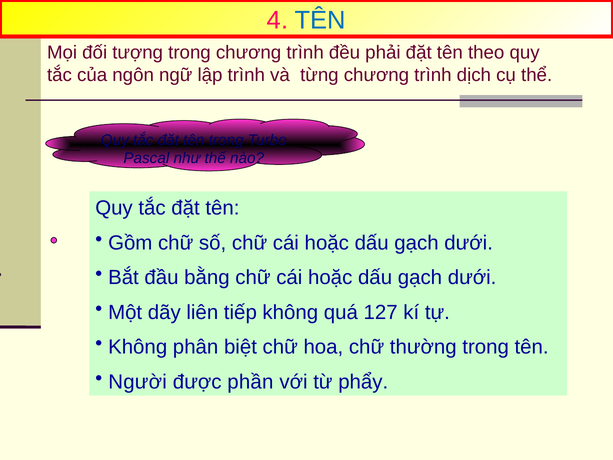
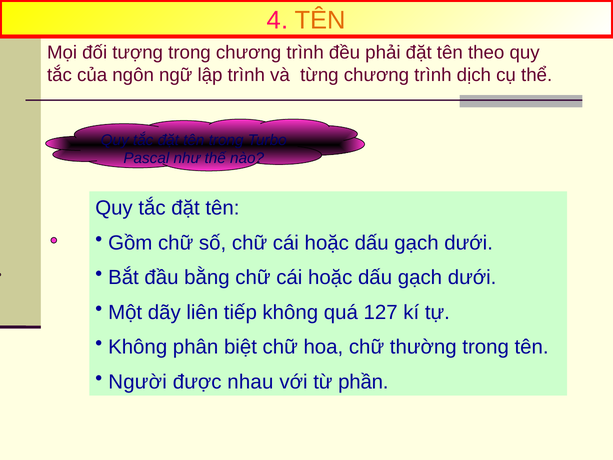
TÊN at (320, 20) colour: blue -> orange
phần: phần -> nhau
phẩy: phẩy -> phần
